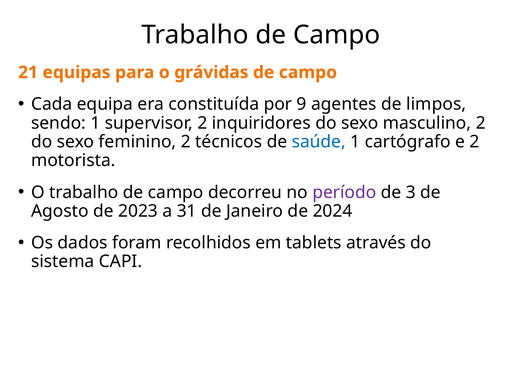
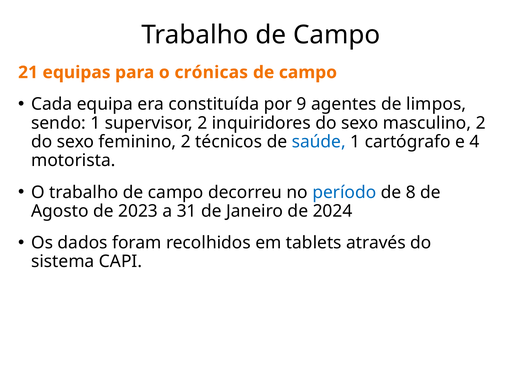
grávidas: grávidas -> crónicas
e 2: 2 -> 4
período colour: purple -> blue
3: 3 -> 8
